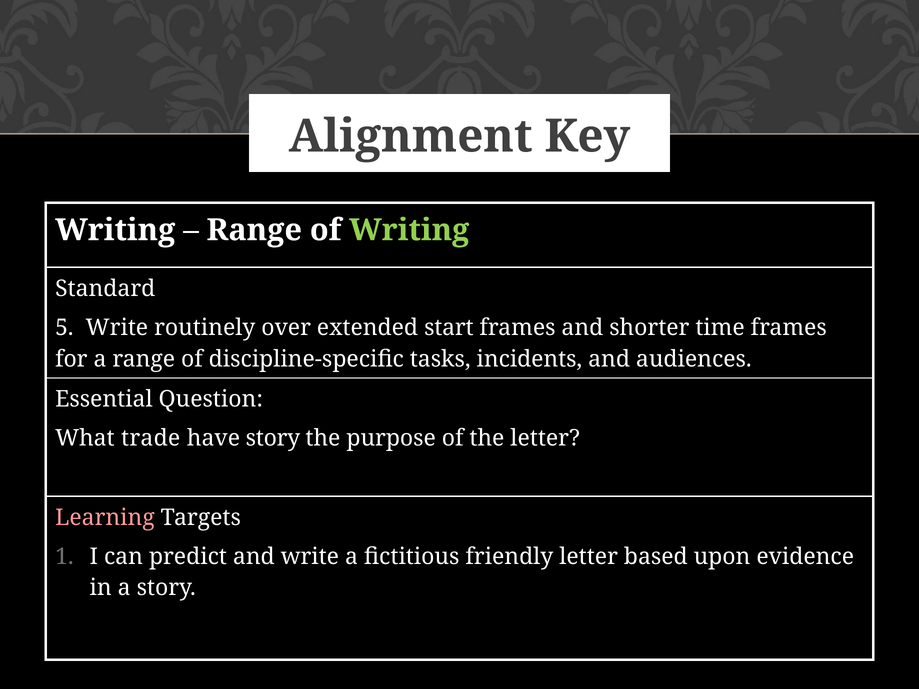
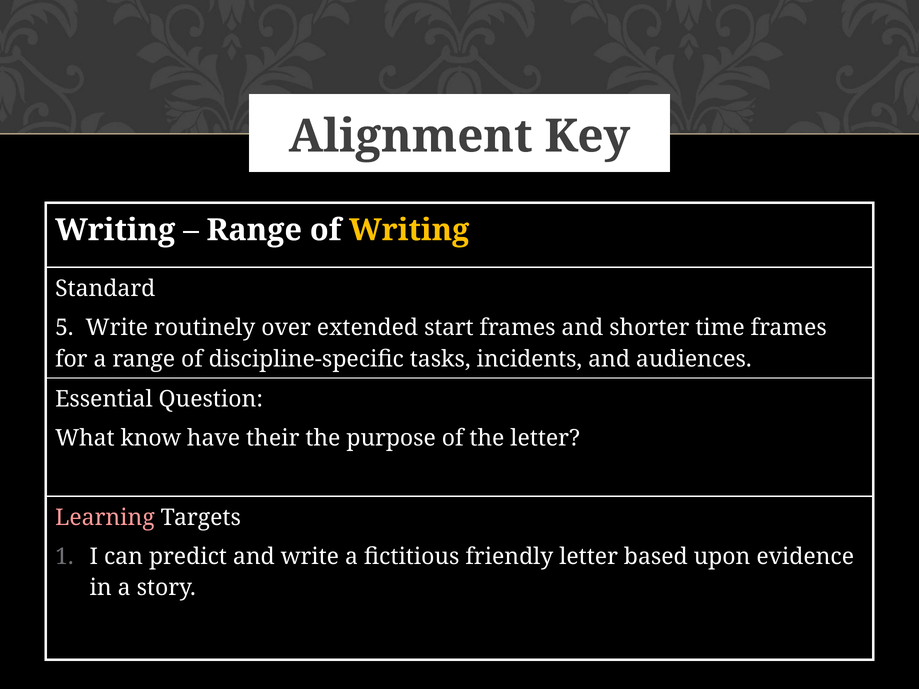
Writing at (409, 230) colour: light green -> yellow
trade: trade -> know
have story: story -> their
